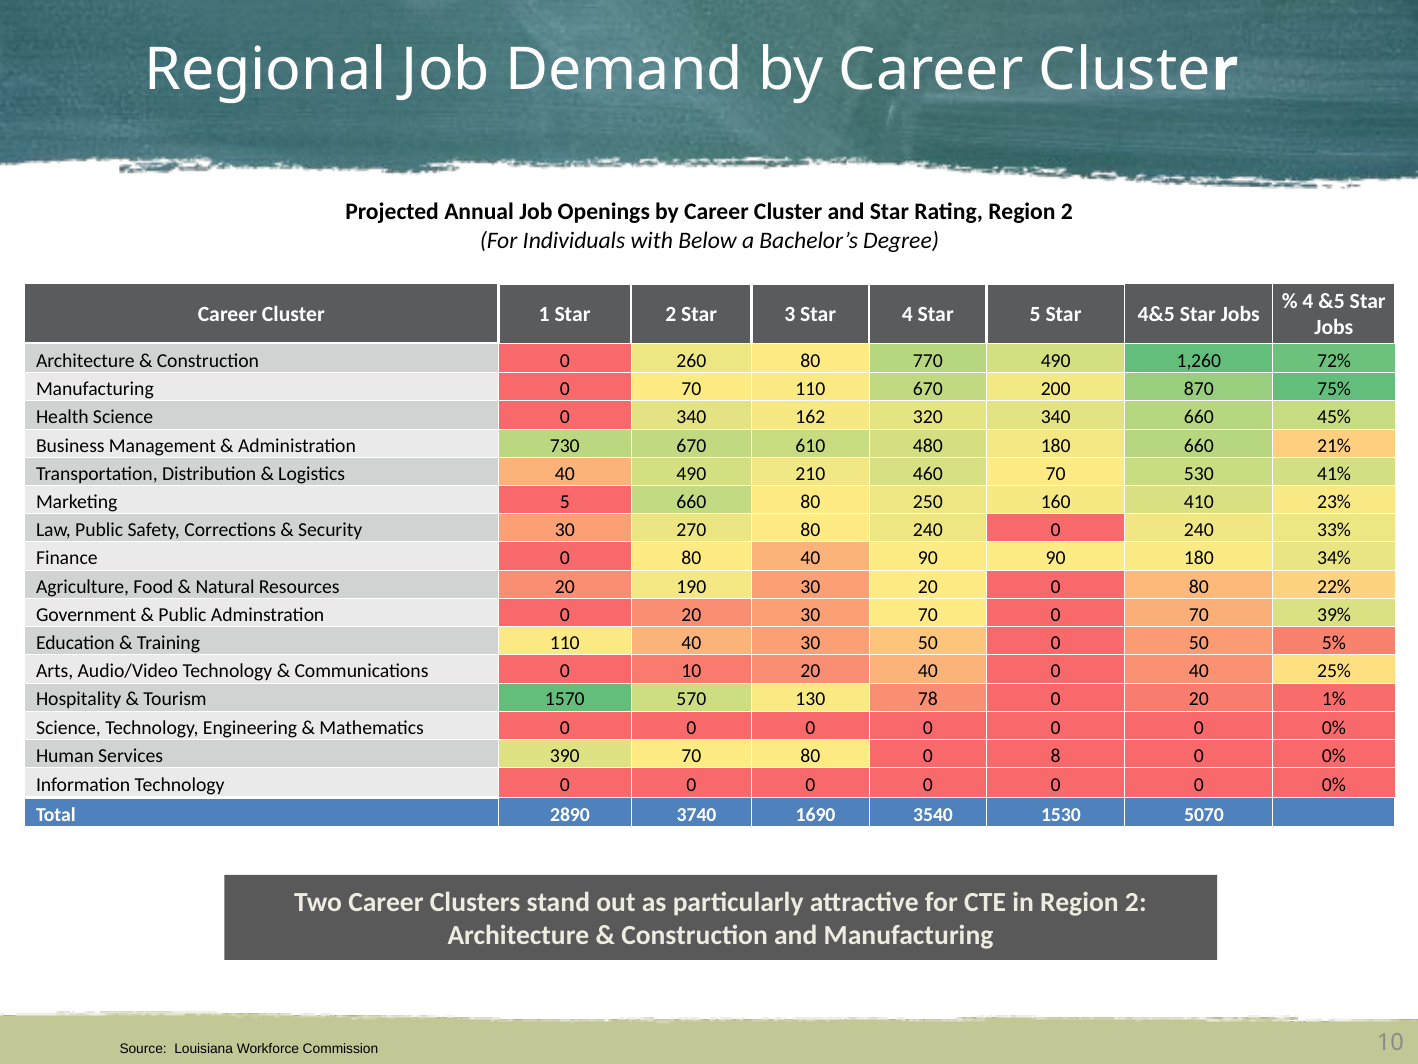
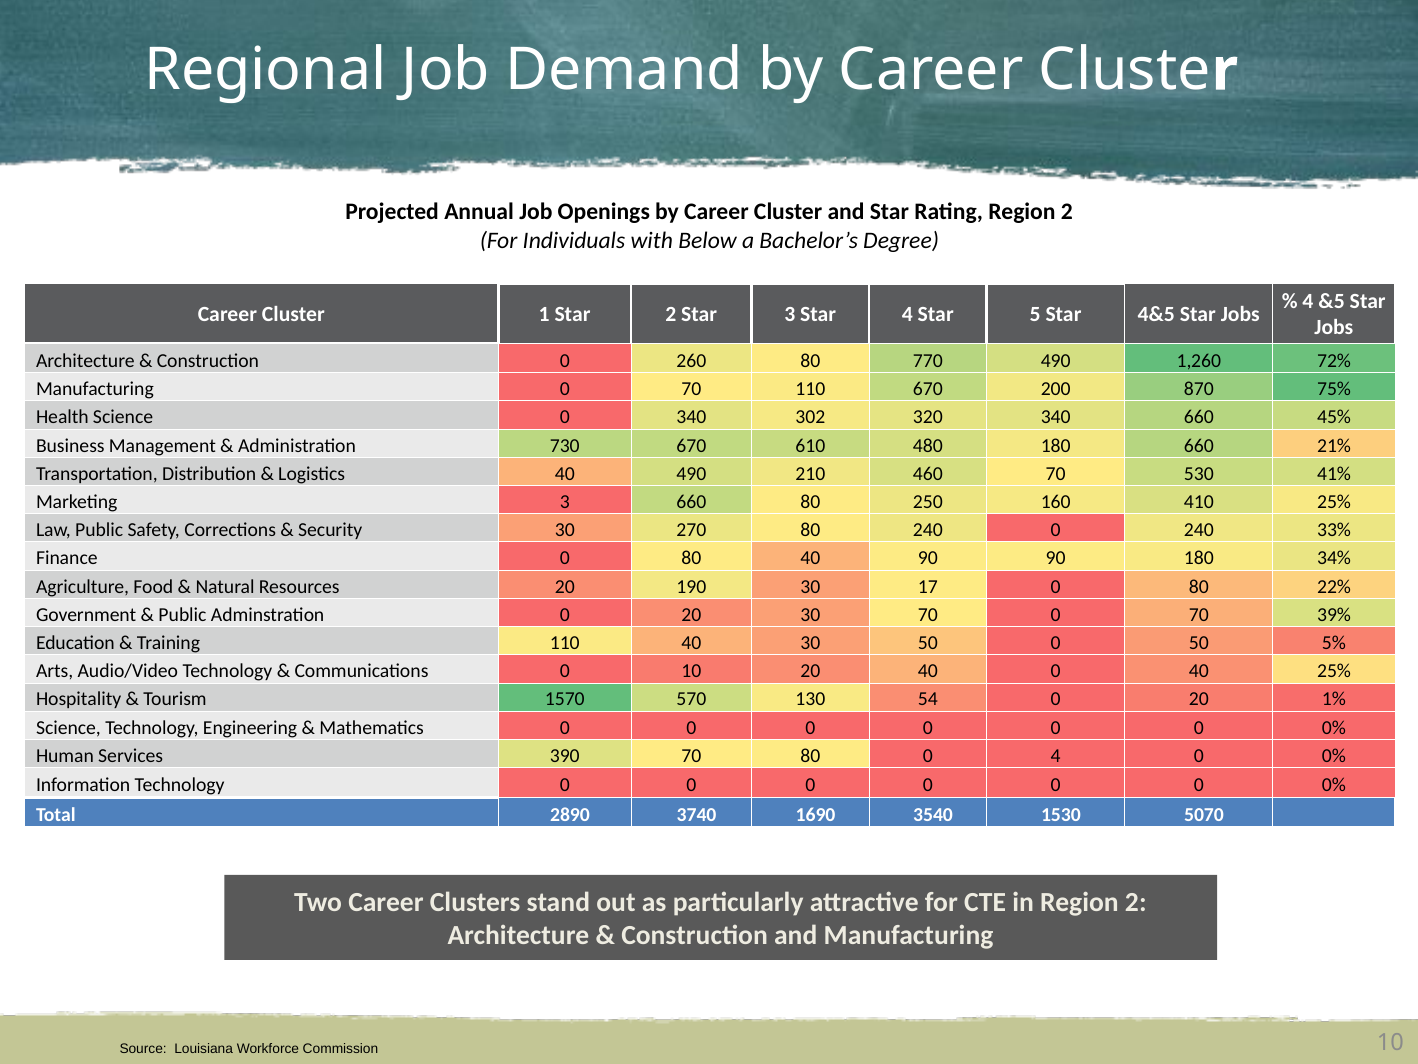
162: 162 -> 302
Marketing 5: 5 -> 3
410 23%: 23% -> 25%
30 20: 20 -> 17
78: 78 -> 54
0 8: 8 -> 4
